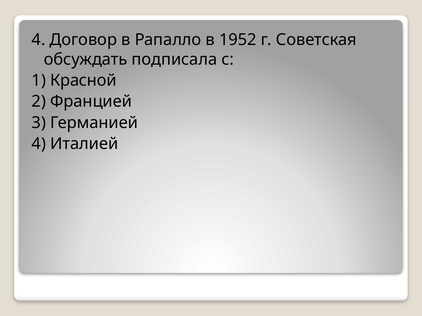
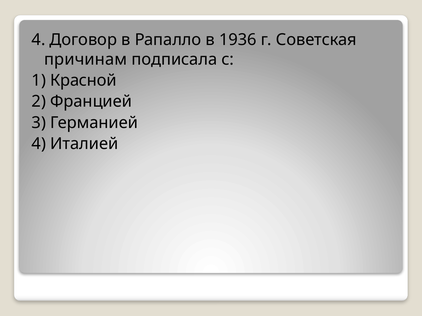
1952: 1952 -> 1936
обсуждать: обсуждать -> причинам
